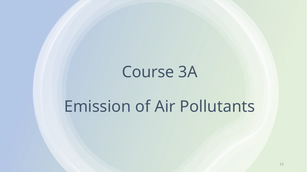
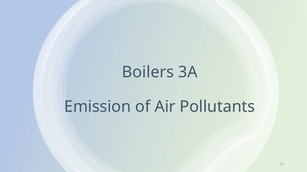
Course: Course -> Boilers
